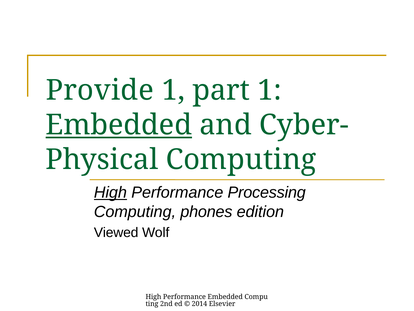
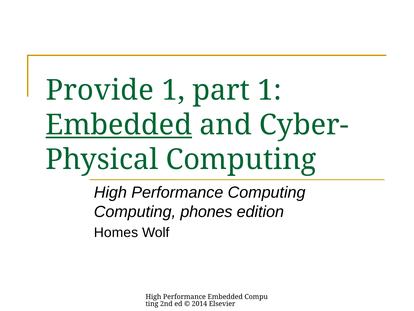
High at (110, 192) underline: present -> none
Performance Processing: Processing -> Computing
Viewed: Viewed -> Homes
